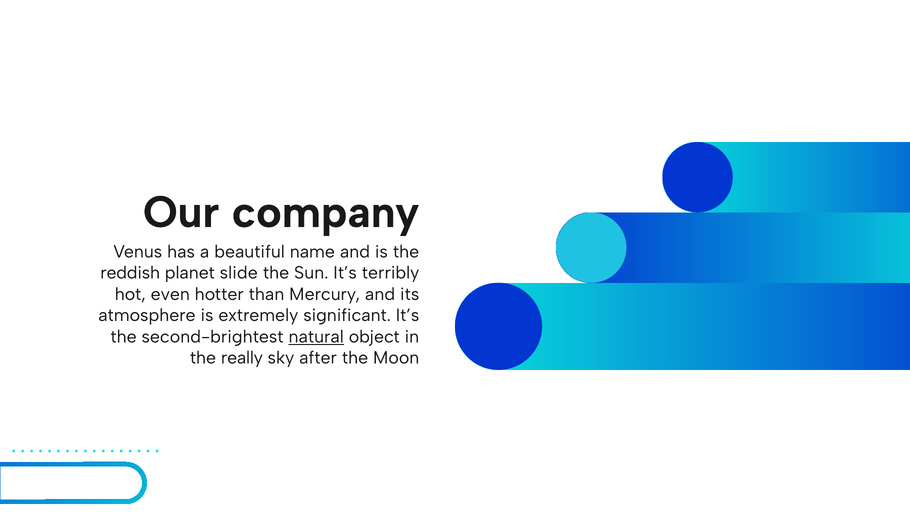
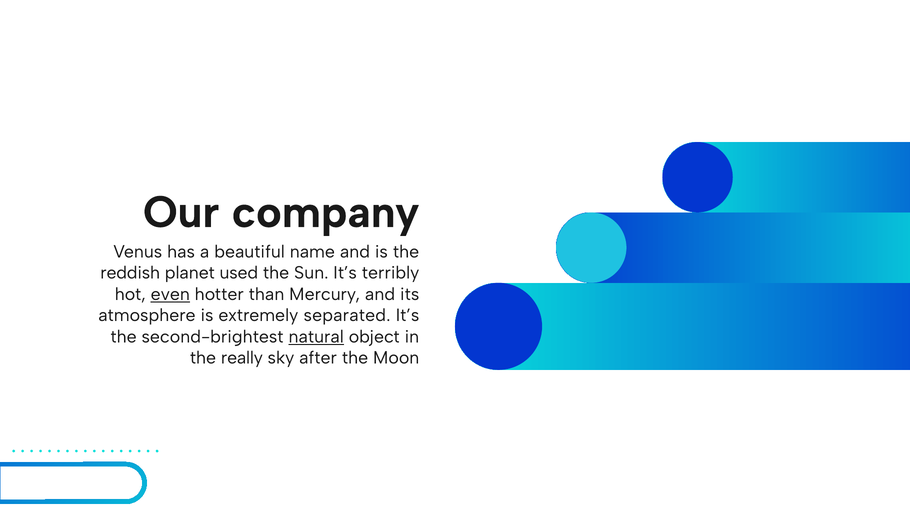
slide: slide -> used
even underline: none -> present
significant: significant -> separated
